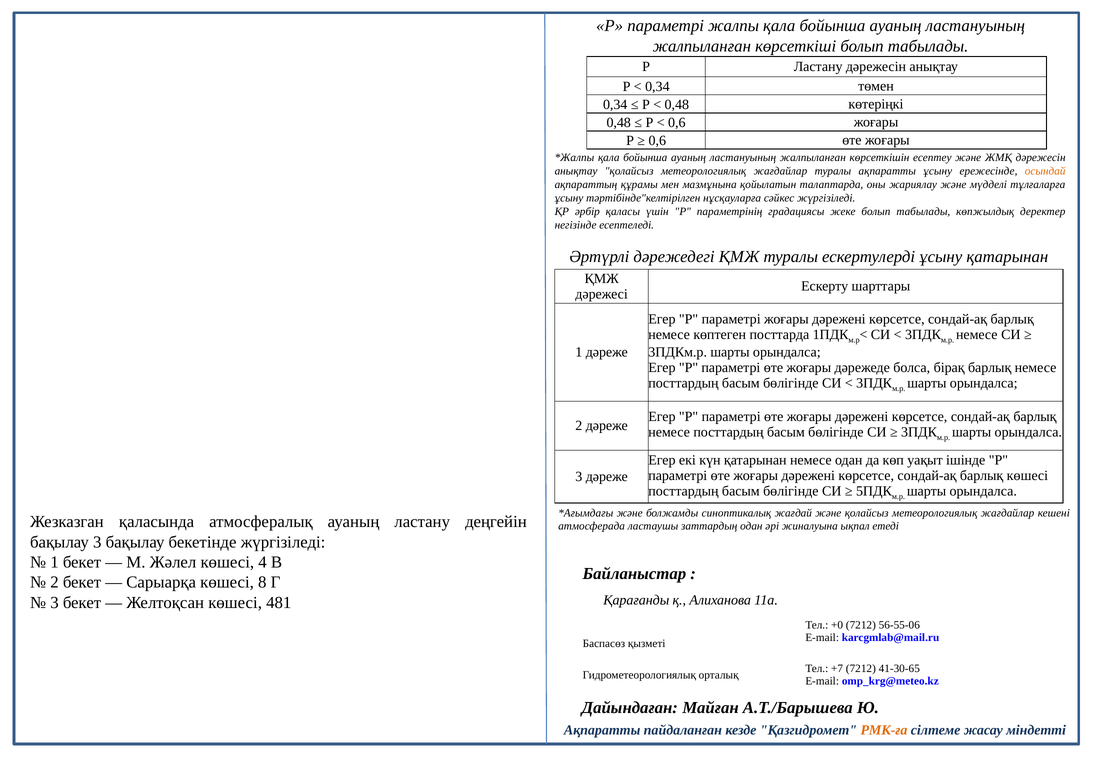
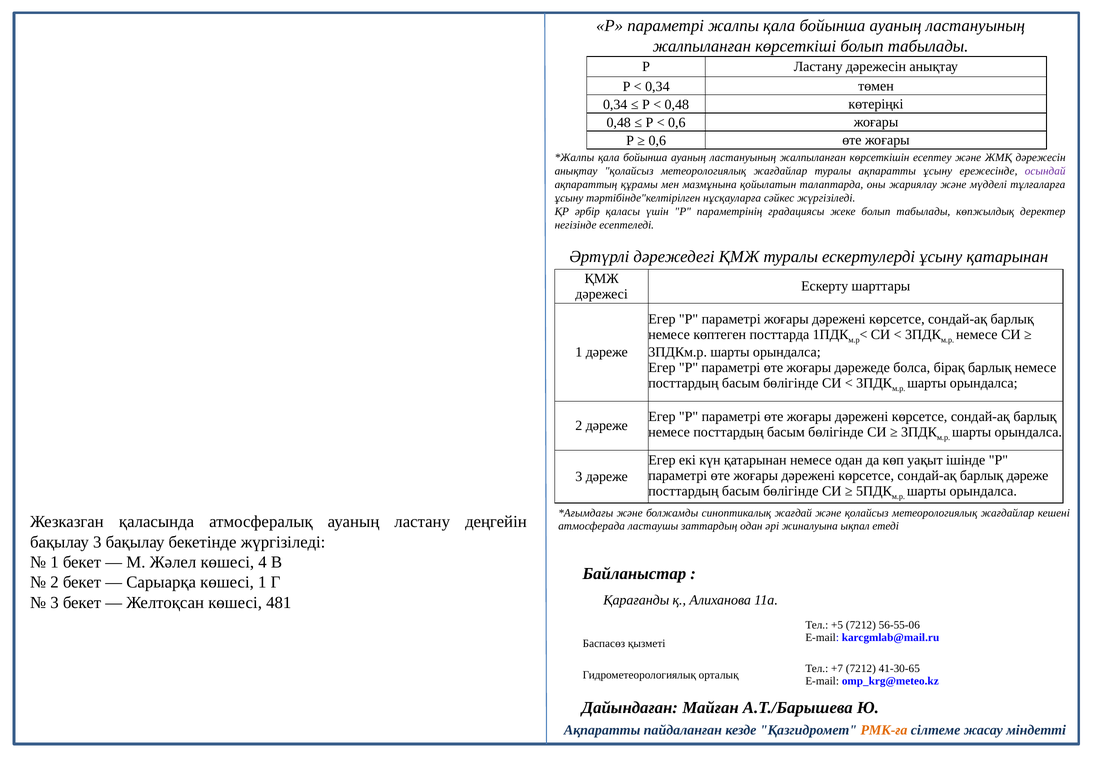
осындай colour: orange -> purple
барлық көшесі: көшесі -> дәреже
көшесі 8: 8 -> 1
+0: +0 -> +5
